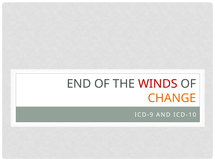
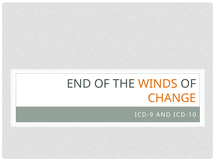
WINDS colour: red -> orange
